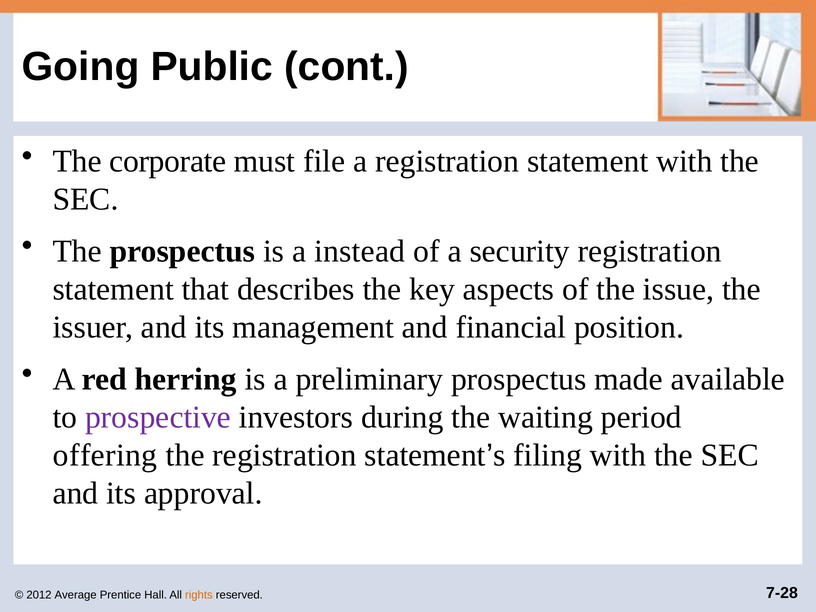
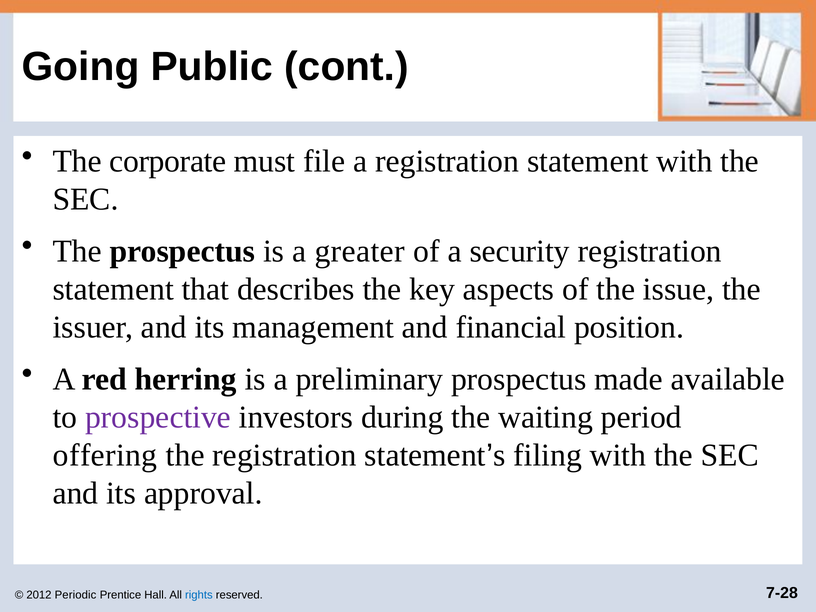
instead: instead -> greater
Average: Average -> Periodic
rights colour: orange -> blue
